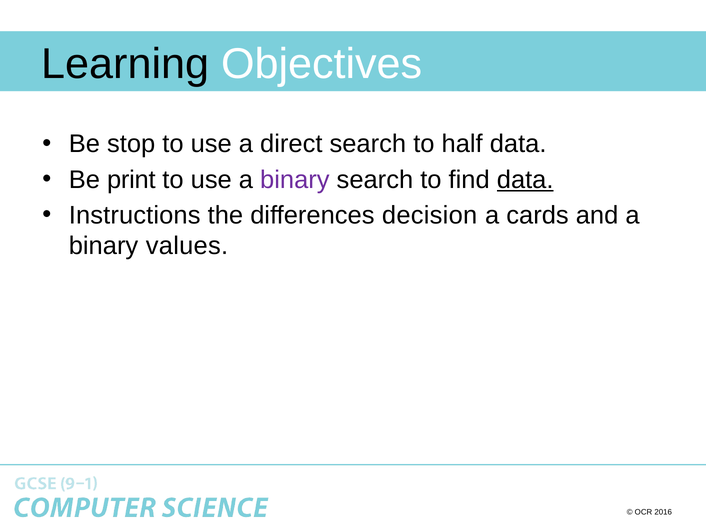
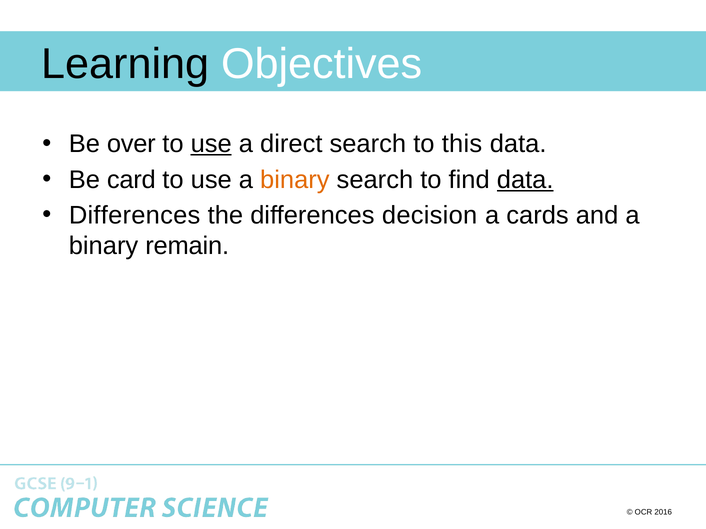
stop: stop -> over
use at (211, 144) underline: none -> present
half: half -> this
print: print -> card
binary at (295, 180) colour: purple -> orange
Instructions at (135, 215): Instructions -> Differences
values: values -> remain
